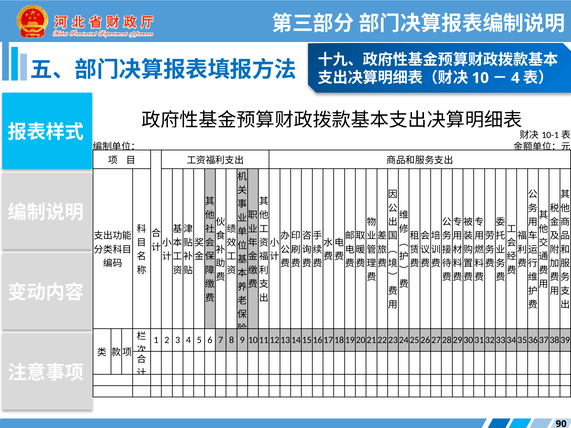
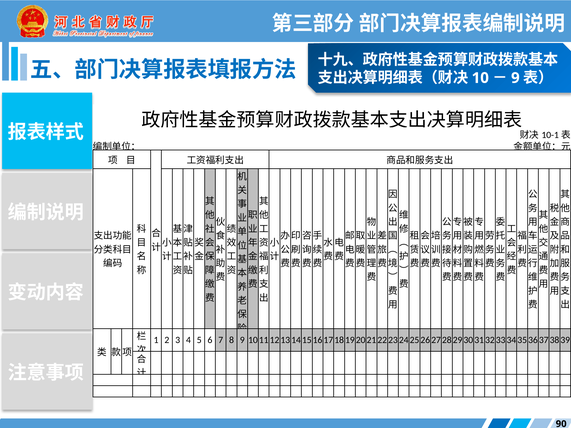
4 at (515, 78): 4 -> 9
